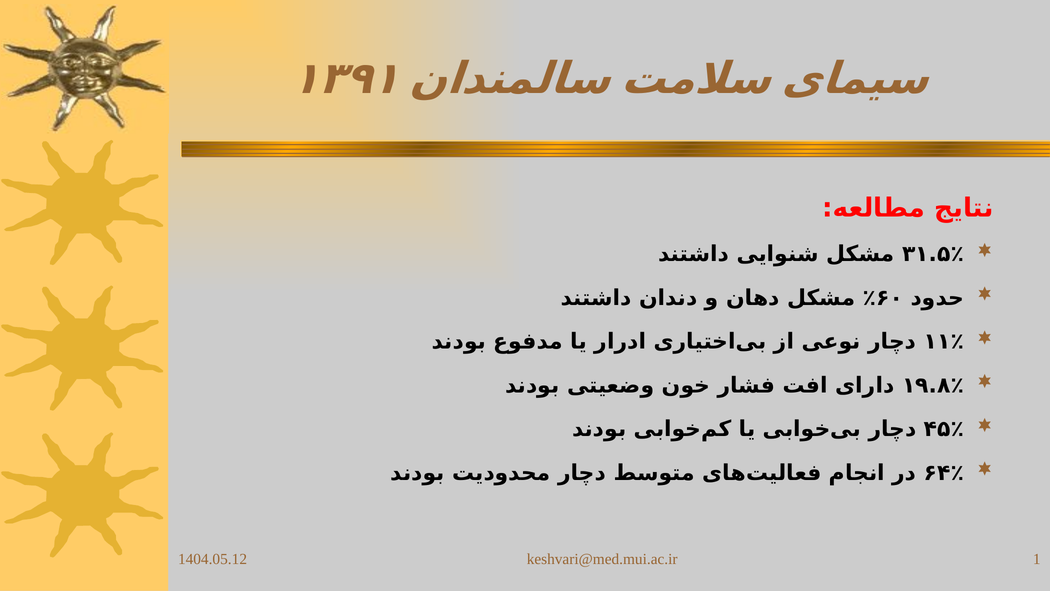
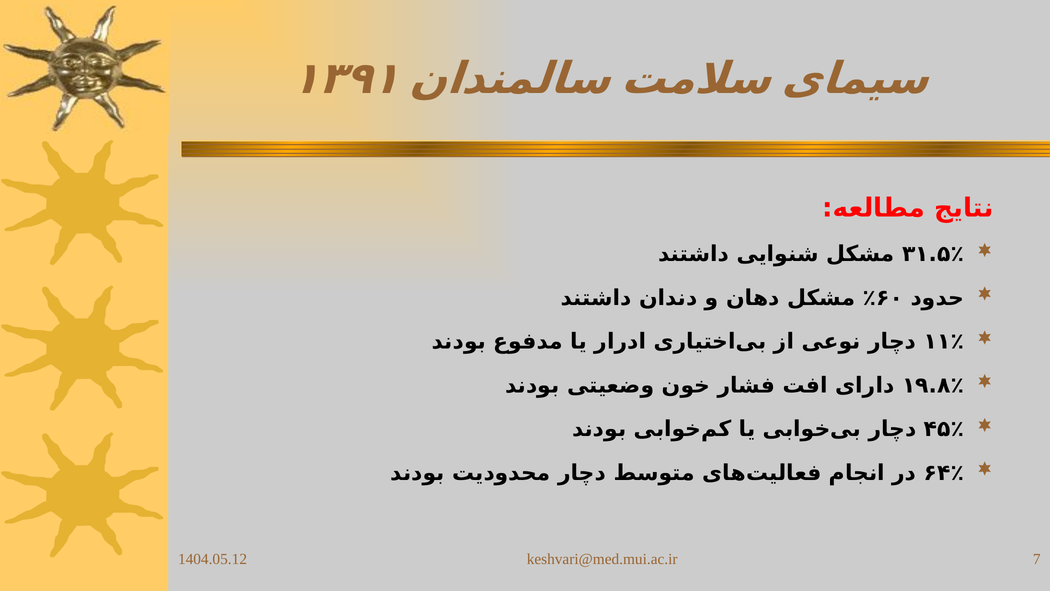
1: 1 -> 7
